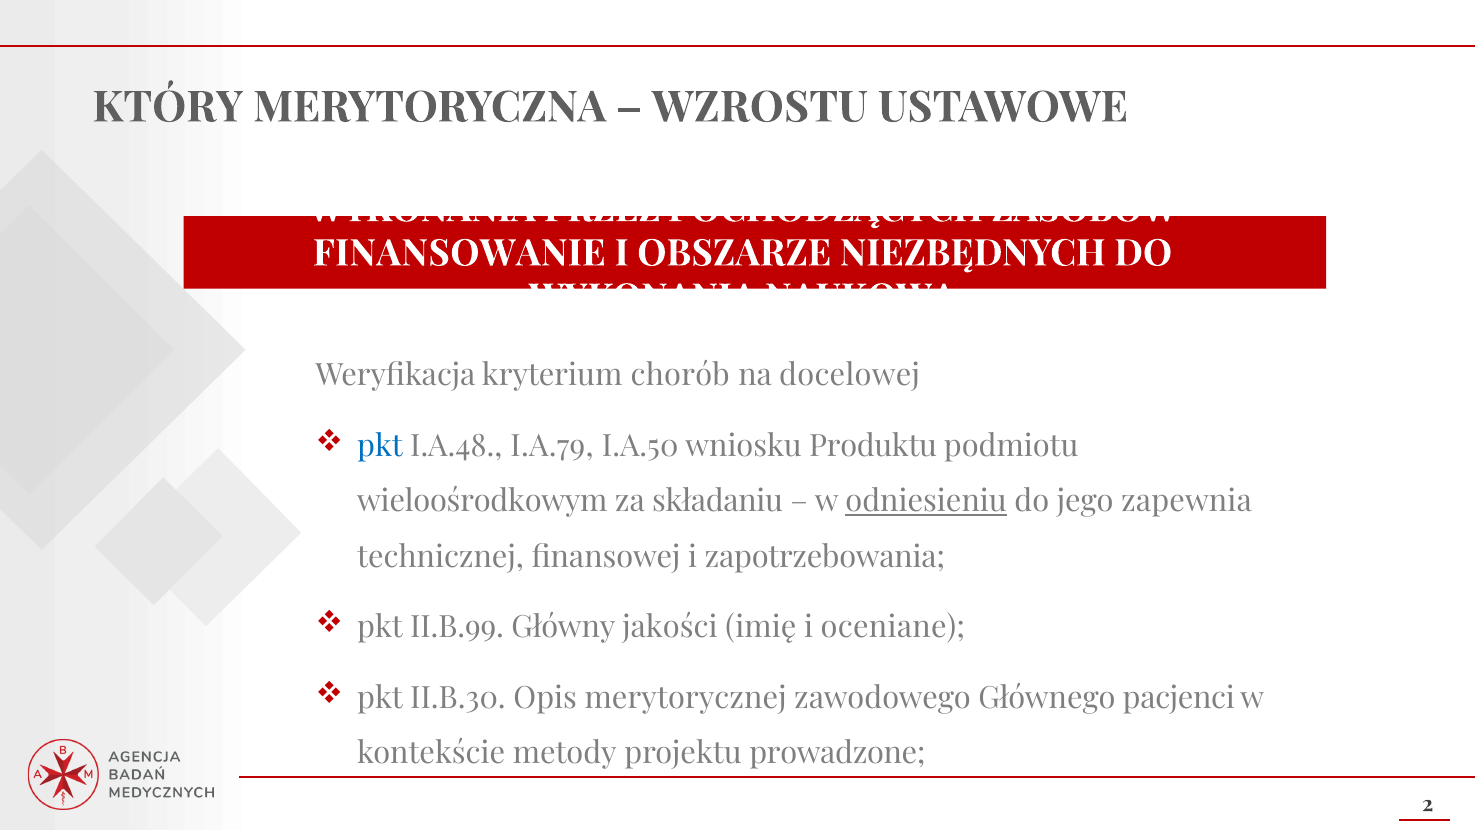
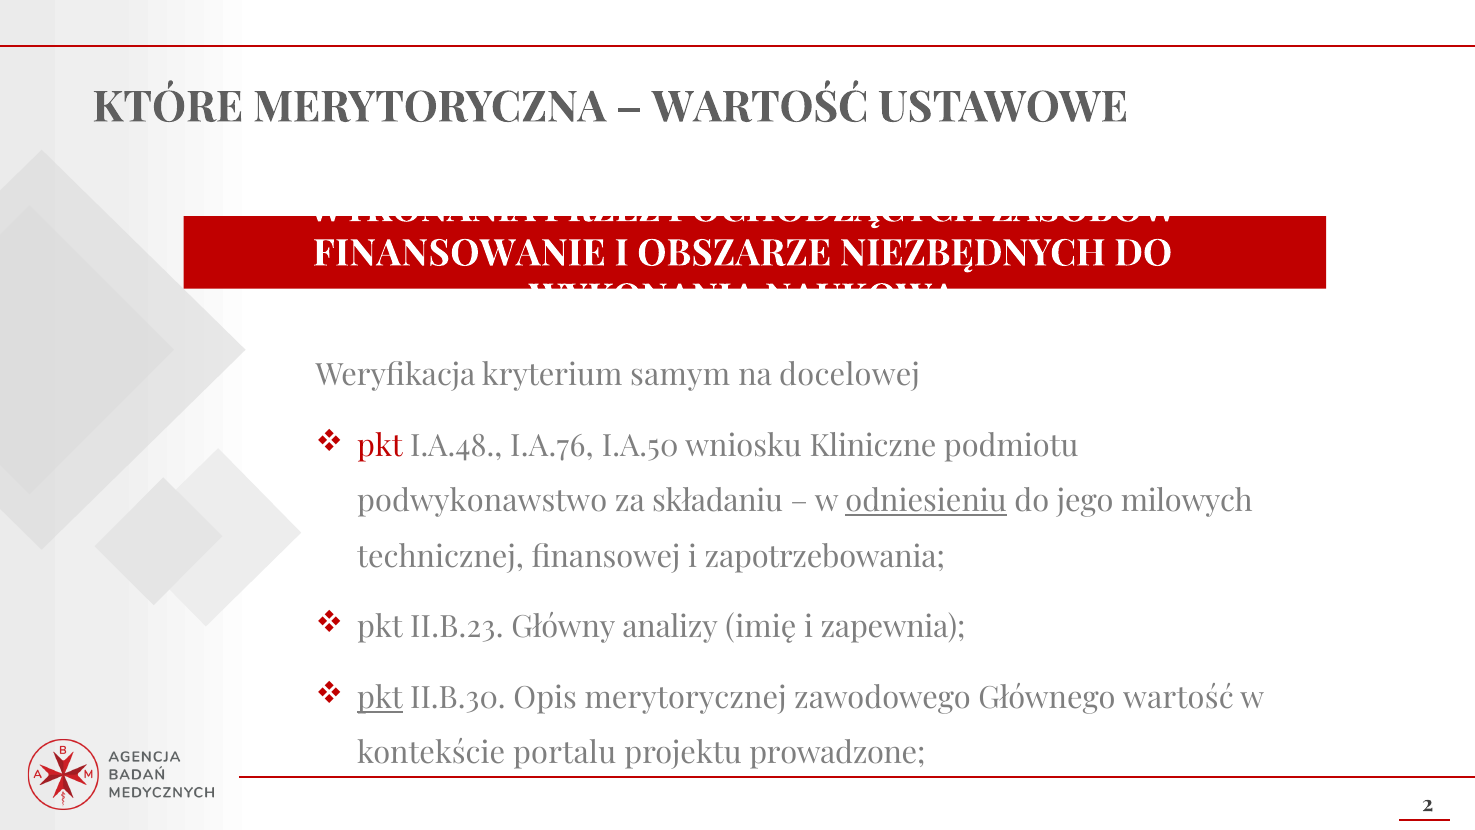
KTÓRY: KTÓRY -> KTÓRE
WZROSTU at (760, 107): WZROSTU -> WARTOŚĆ
chorób: chorób -> samym
pkt at (380, 446) colour: blue -> red
I.A.79: I.A.79 -> I.A.76
Produktu: Produktu -> Kliniczne
wieloośrodkowym: wieloośrodkowym -> podwykonawstwo
zapewnia: zapewnia -> milowych
II.B.99: II.B.99 -> II.B.23
jakości: jakości -> analizy
oceniane: oceniane -> zapewnia
pkt at (380, 698) underline: none -> present
Głównego pacjenci: pacjenci -> wartość
metody: metody -> portalu
